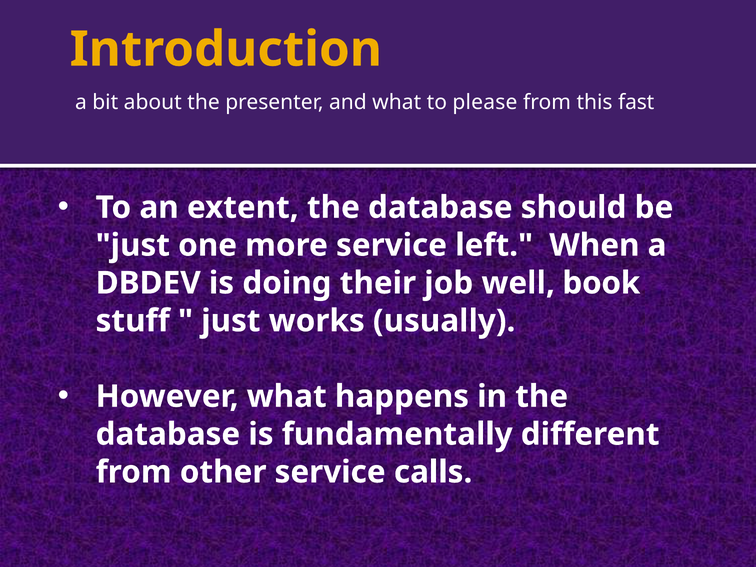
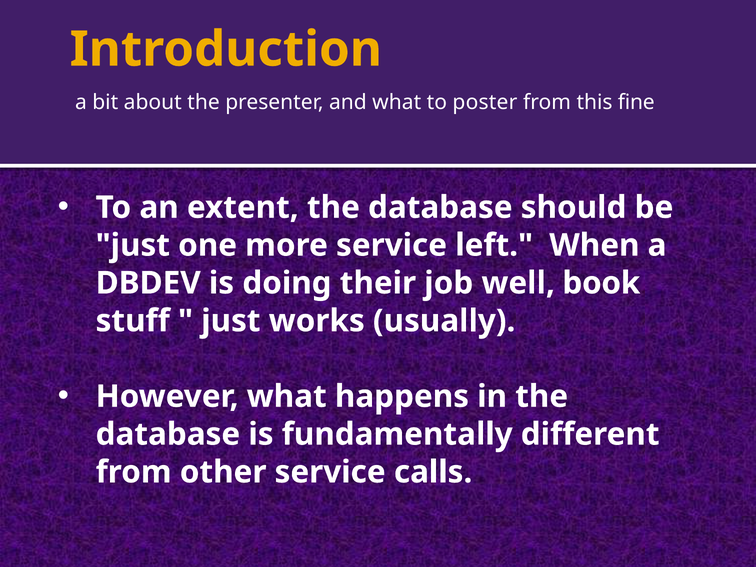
please: please -> poster
fast: fast -> fine
